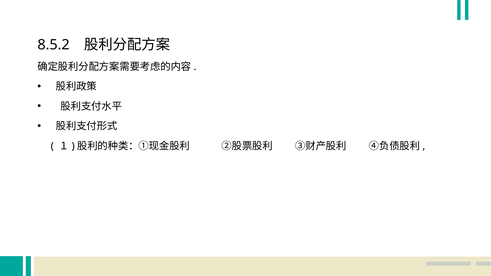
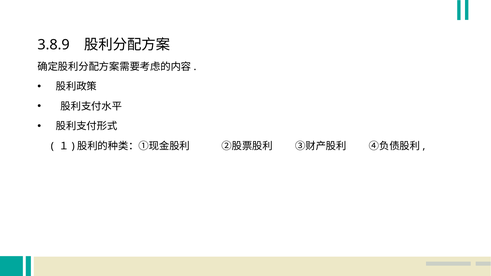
8.5.2: 8.5.2 -> 3.8.9
